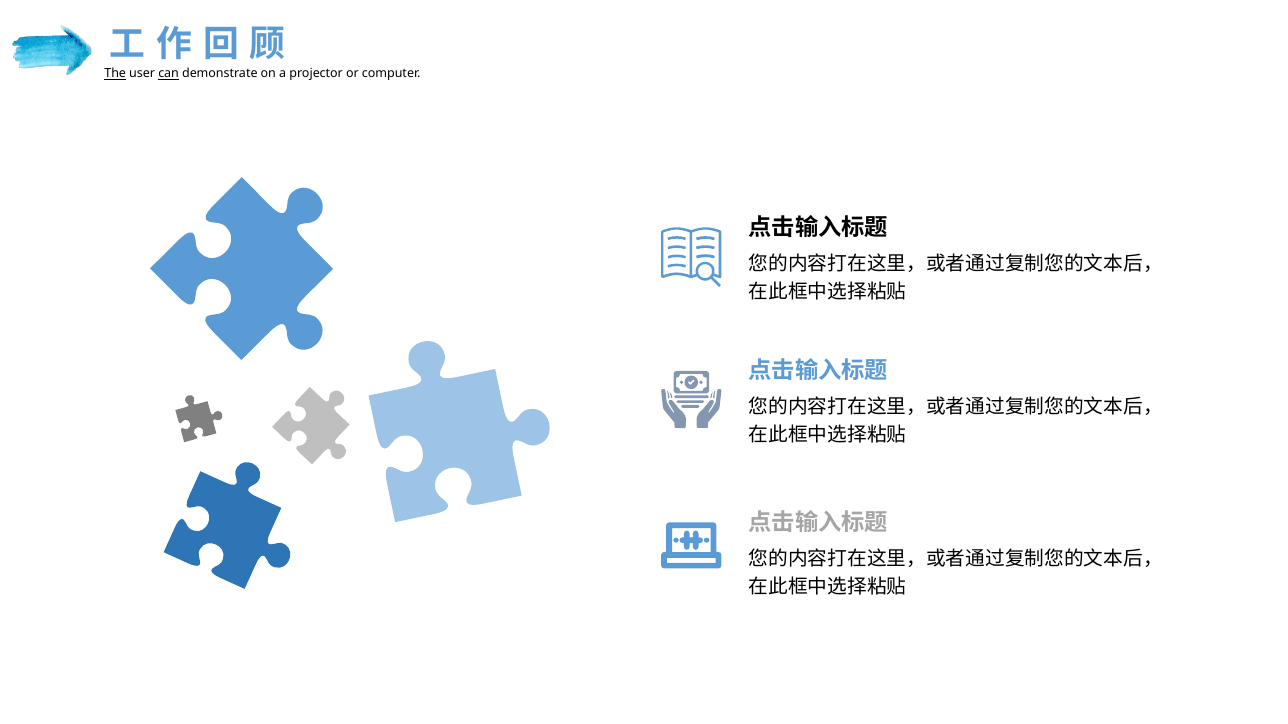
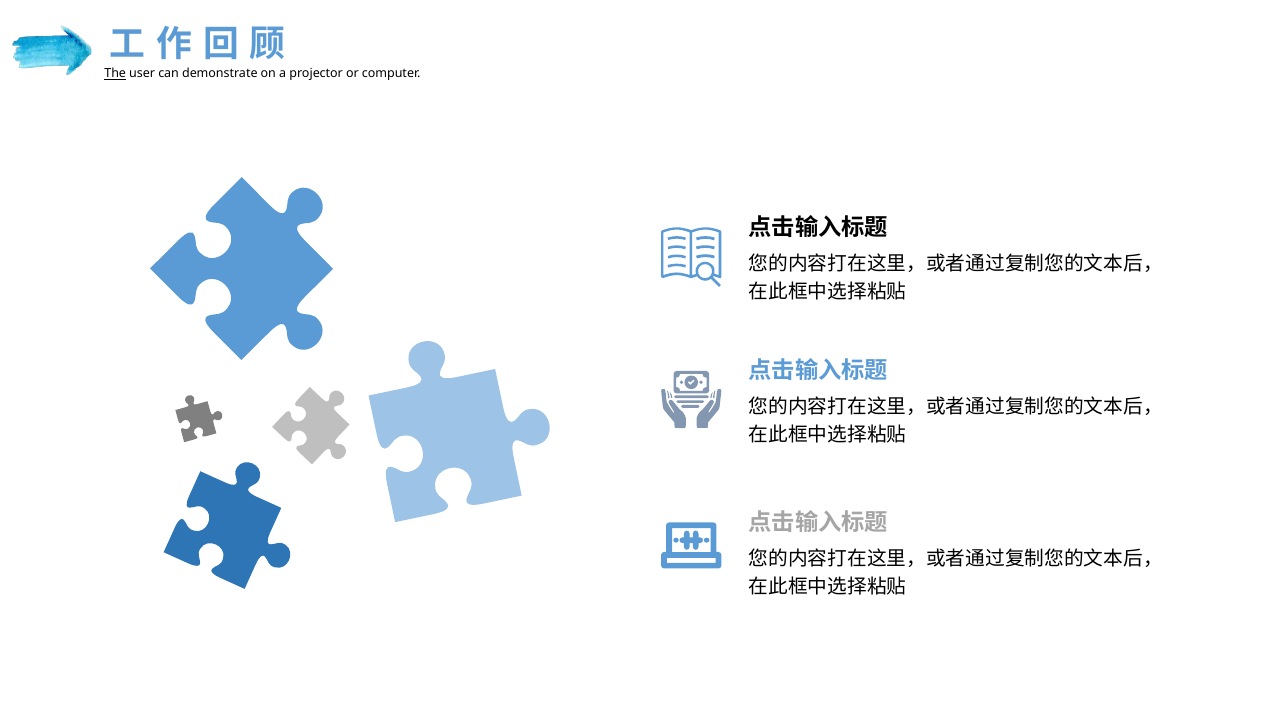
can underline: present -> none
